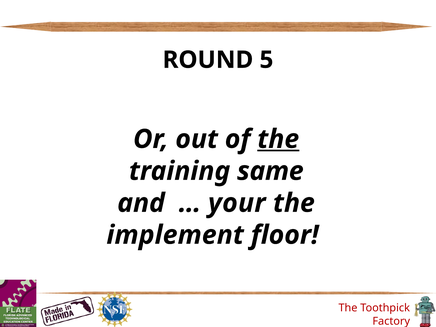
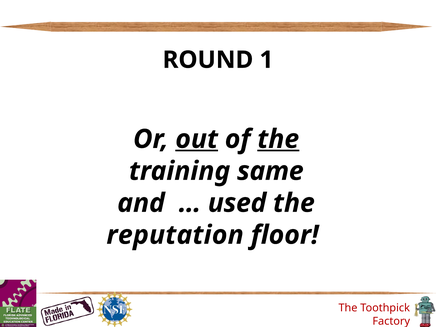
5: 5 -> 1
out underline: none -> present
your: your -> used
implement: implement -> reputation
